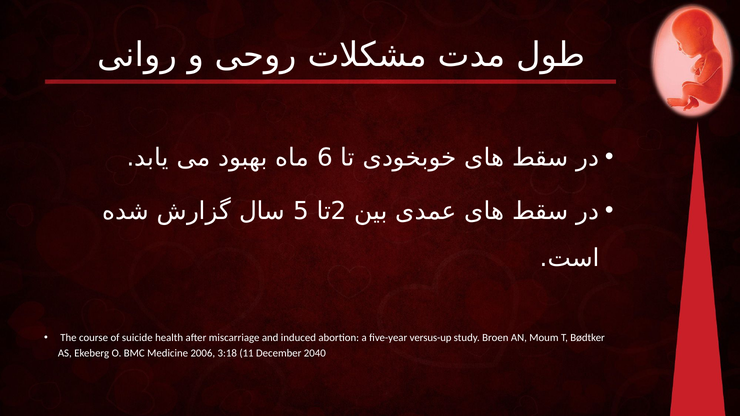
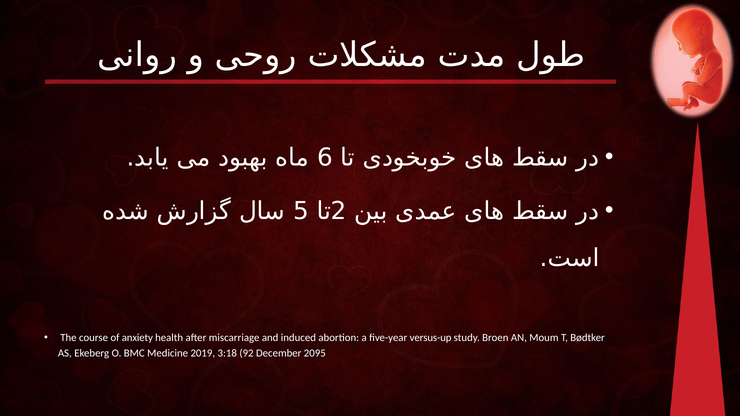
suicide: suicide -> anxiety
2006: 2006 -> 2019
11: 11 -> 92
2040: 2040 -> 2095
